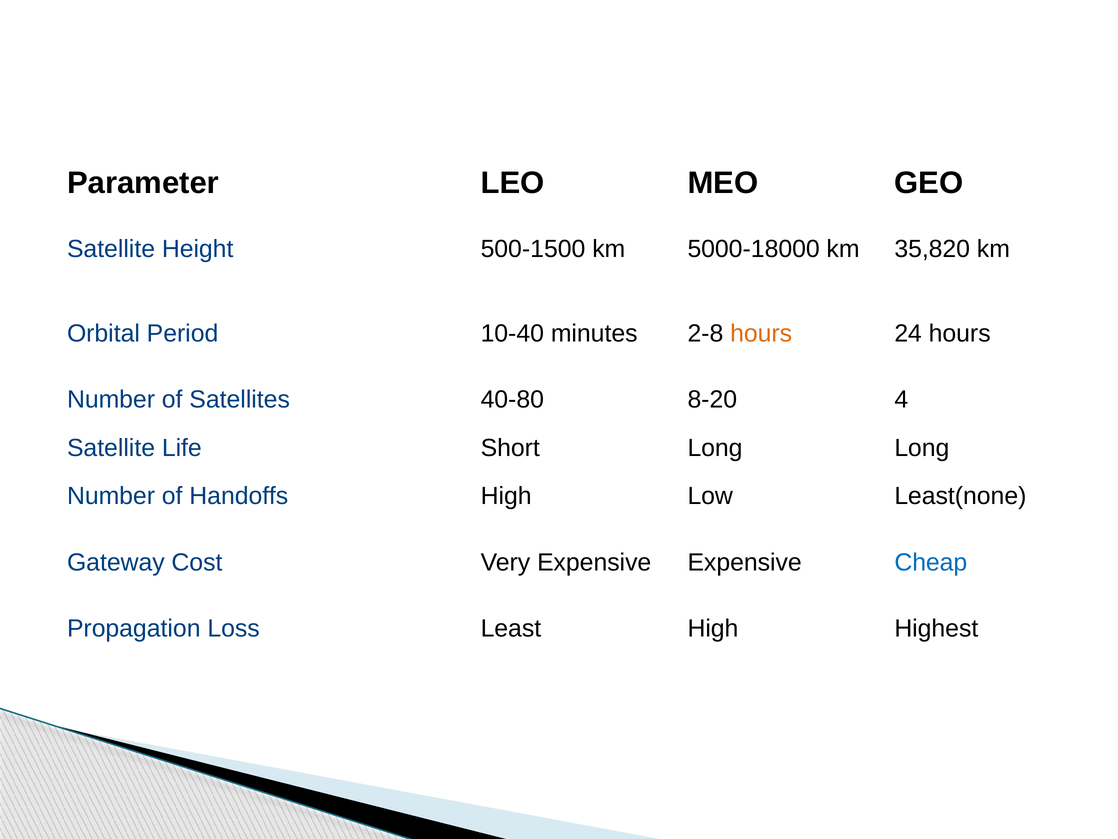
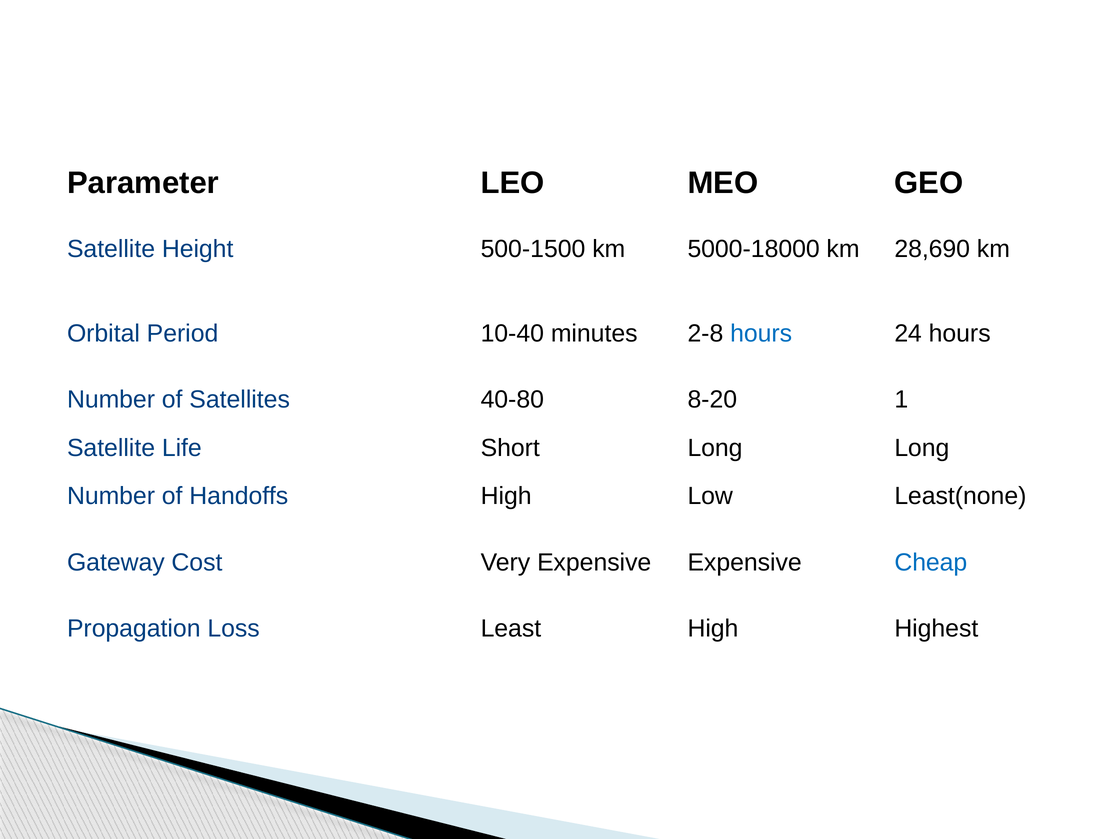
35,820: 35,820 -> 28,690
hours at (761, 333) colour: orange -> blue
4: 4 -> 1
